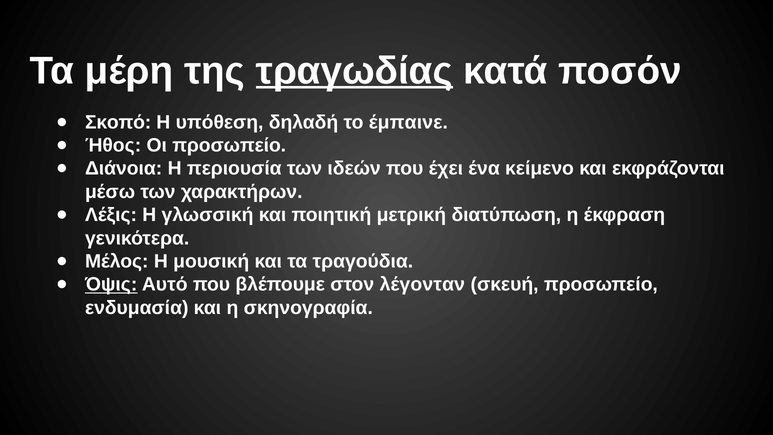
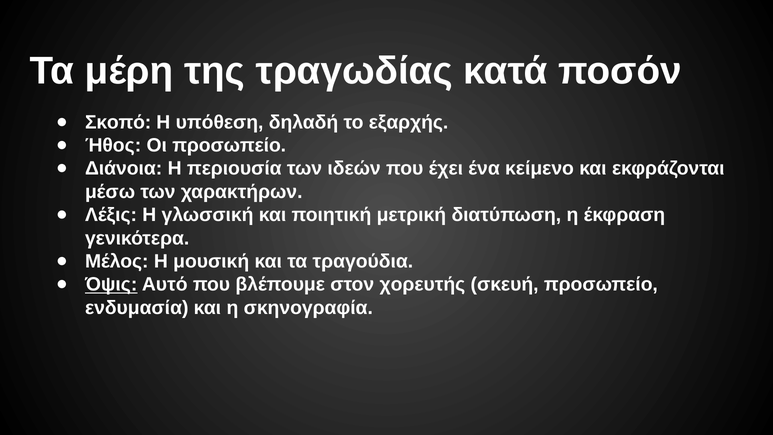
τραγωδίας underline: present -> none
έμπαινε: έμπαινε -> εξαρχής
λέγονταν: λέγονταν -> χορευτής
